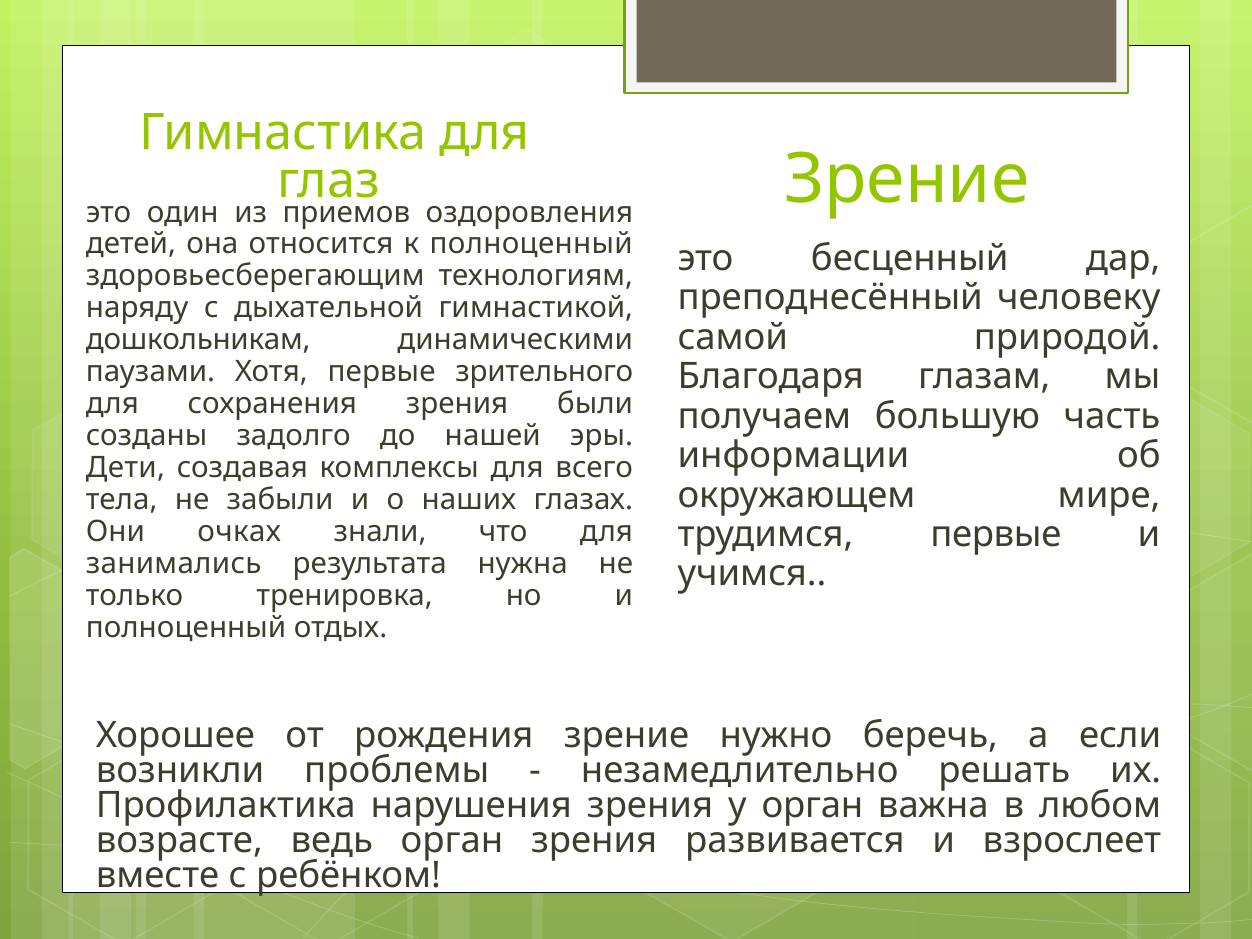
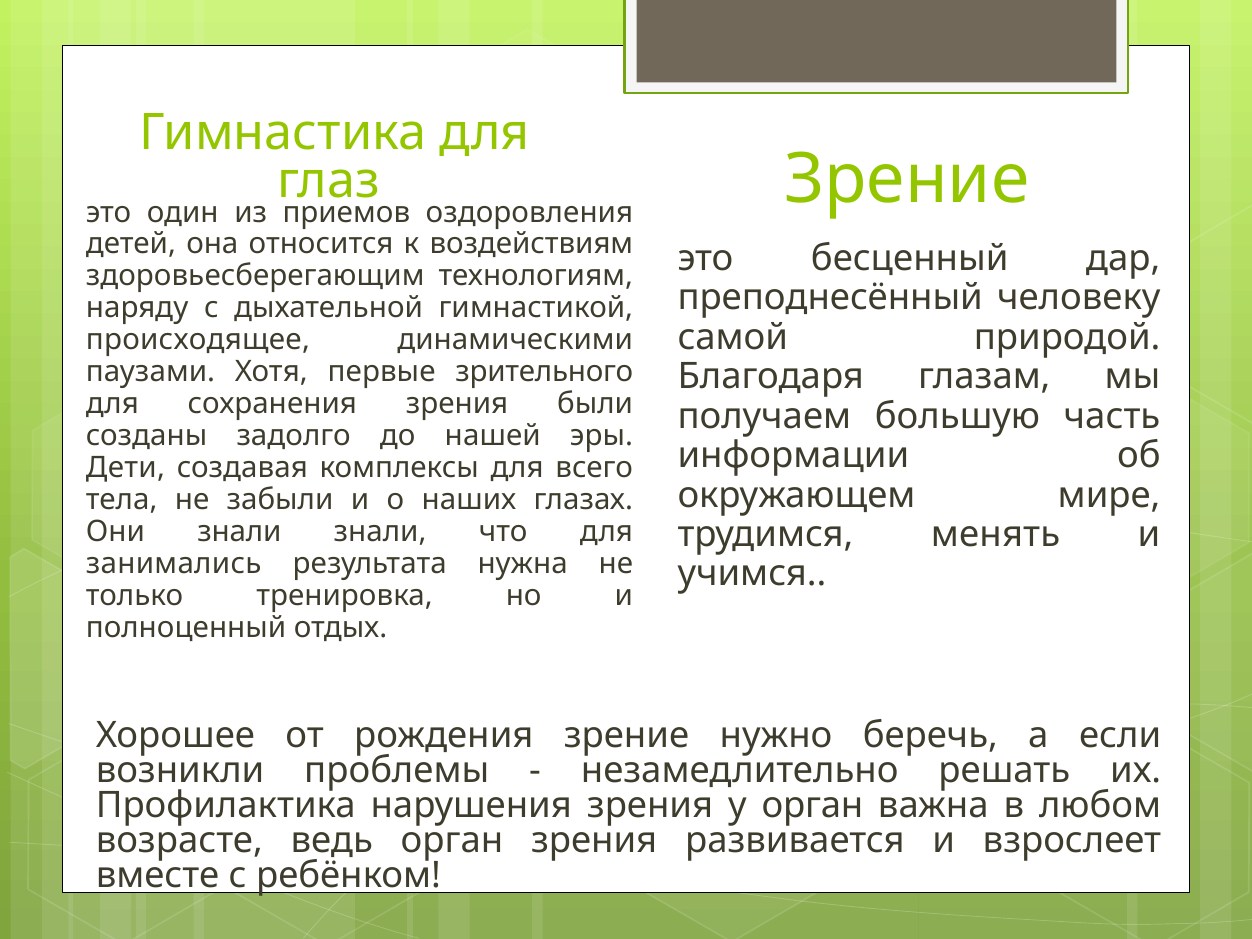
к полноценный: полноценный -> воздействиям
дошкольникам: дошкольникам -> происходящее
Они очках: очках -> знали
трудимся первые: первые -> менять
